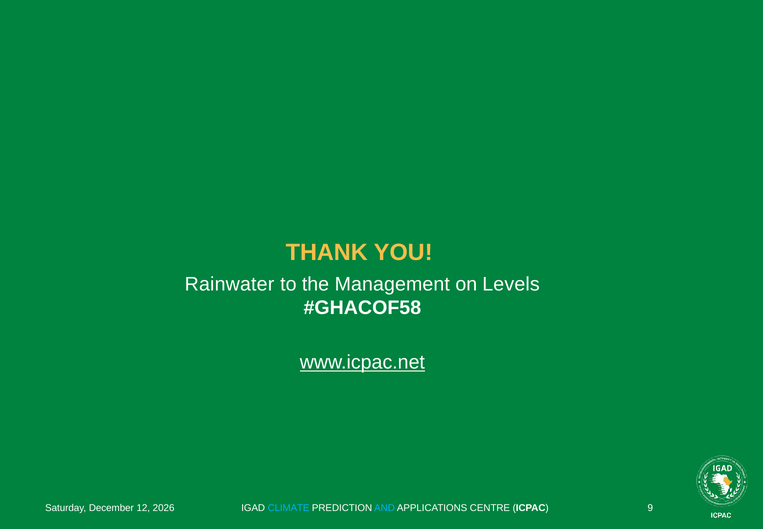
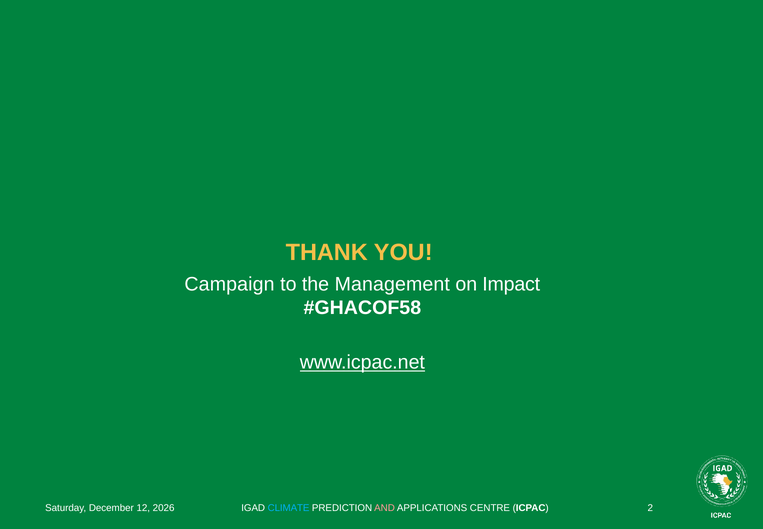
Rainwater: Rainwater -> Campaign
Levels: Levels -> Impact
AND colour: light blue -> pink
9: 9 -> 2
